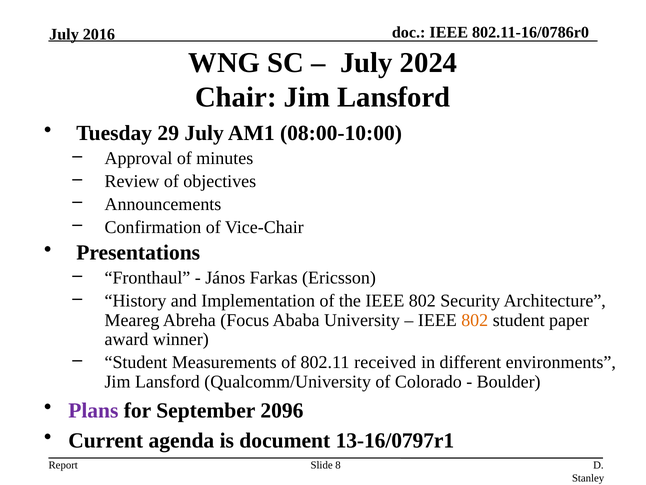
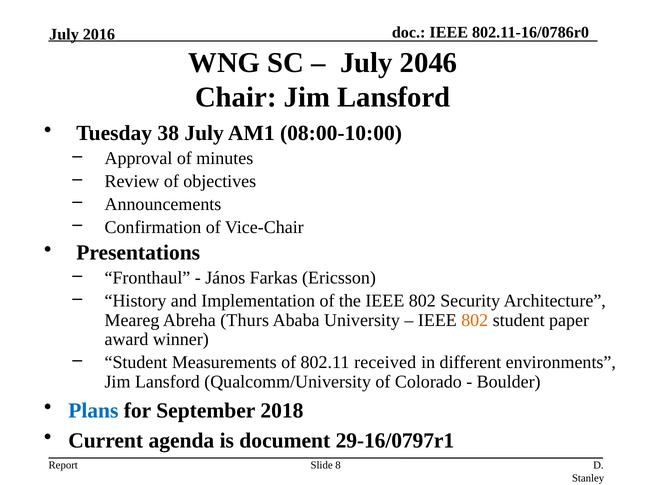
2024: 2024 -> 2046
29: 29 -> 38
Focus: Focus -> Thurs
Plans colour: purple -> blue
2096: 2096 -> 2018
13-16/0797r1: 13-16/0797r1 -> 29-16/0797r1
